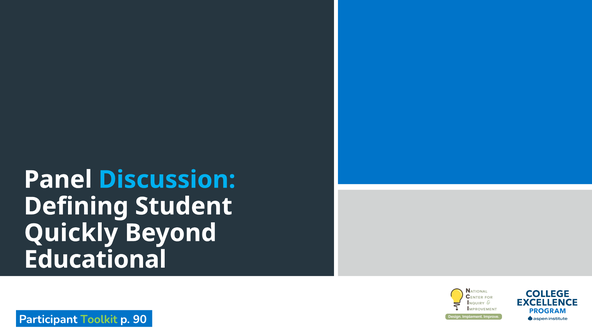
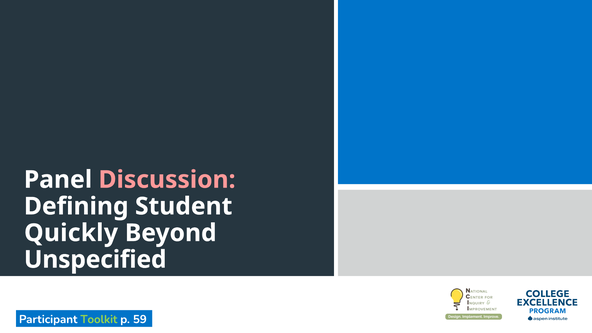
Discussion colour: light blue -> pink
Educational: Educational -> Unspecified
90: 90 -> 59
